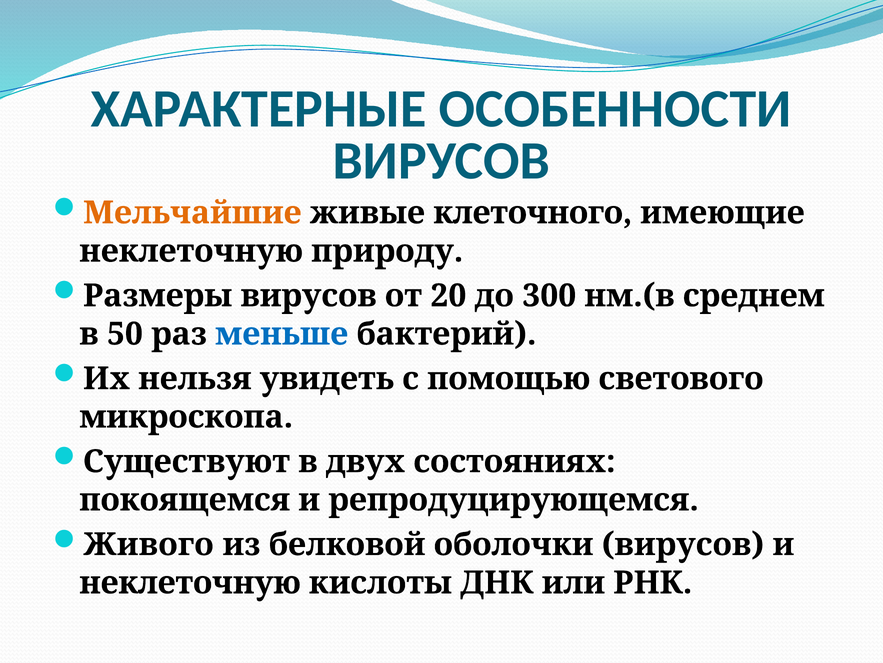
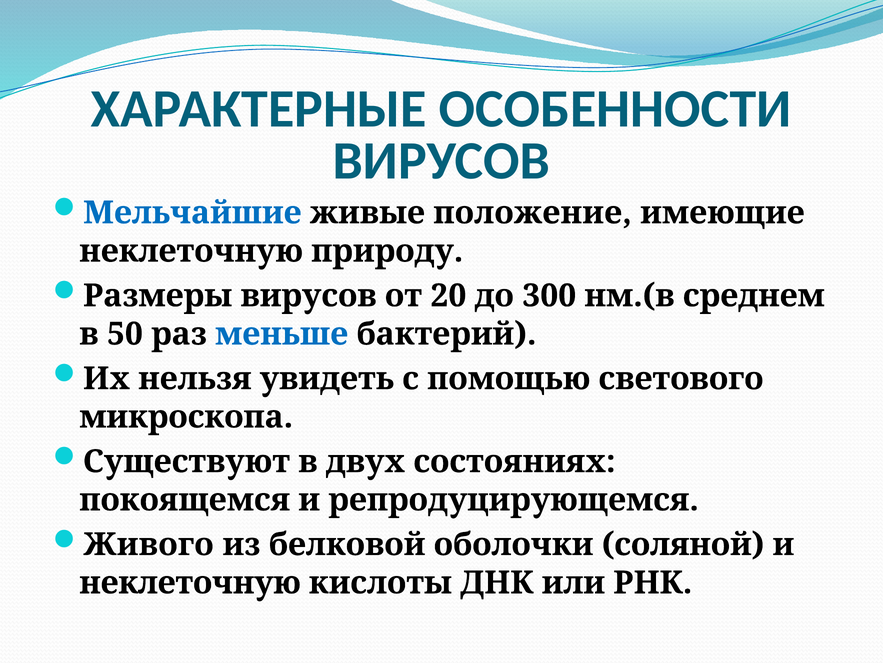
Мельчайшие colour: orange -> blue
клеточного: клеточного -> положение
оболочки вирусов: вирусов -> соляной
